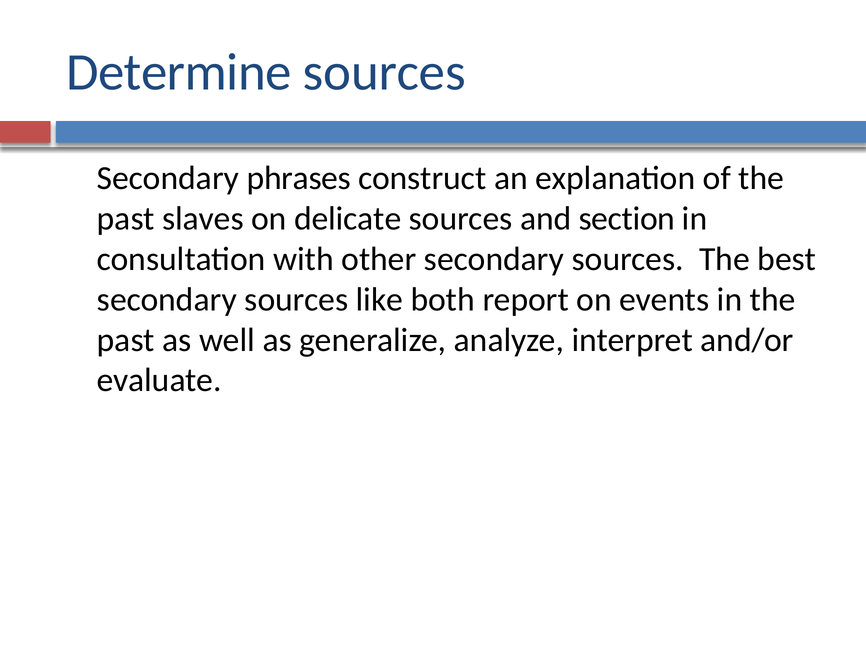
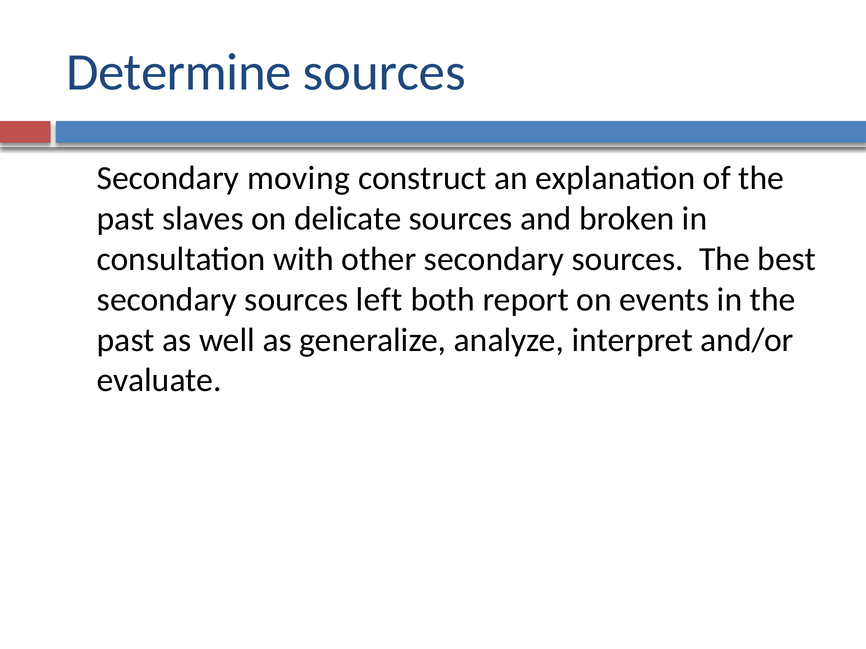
phrases: phrases -> moving
section: section -> broken
like: like -> left
